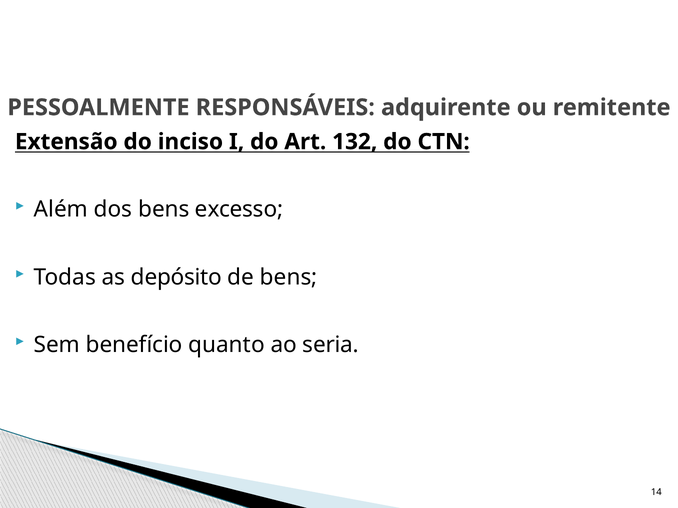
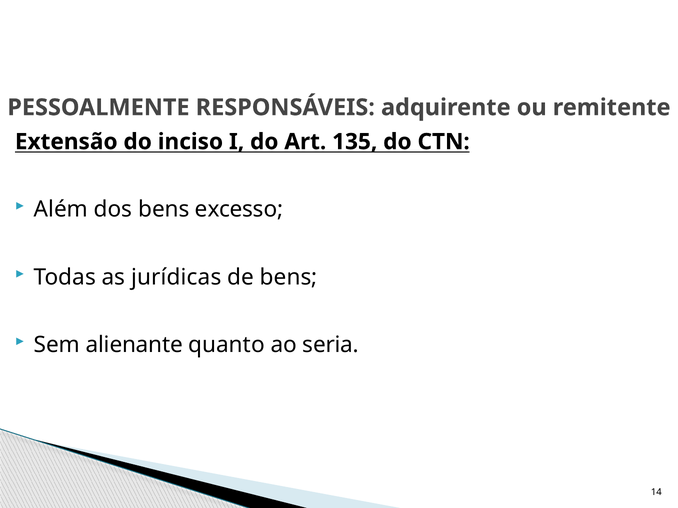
132: 132 -> 135
depósito: depósito -> jurídicas
benefício: benefício -> alienante
